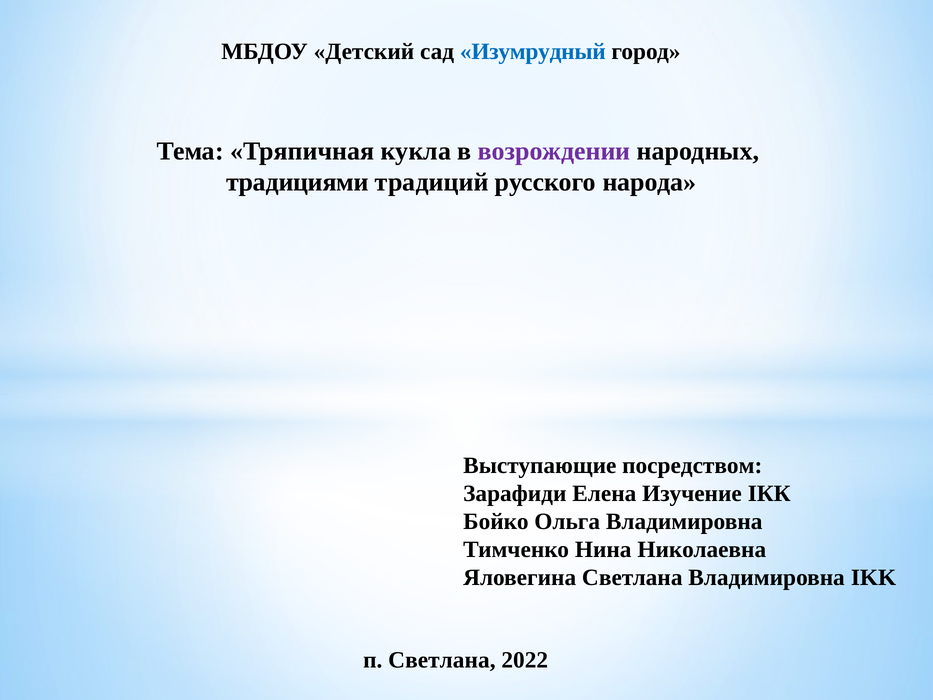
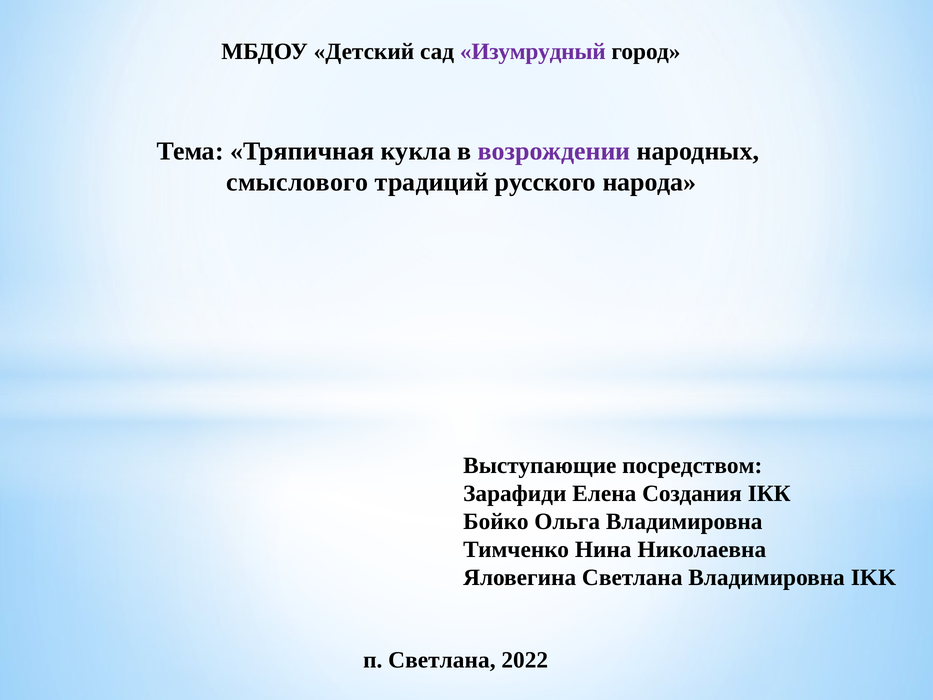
Изумрудный colour: blue -> purple
традициями: традициями -> смыслового
Изучение: Изучение -> Создания
